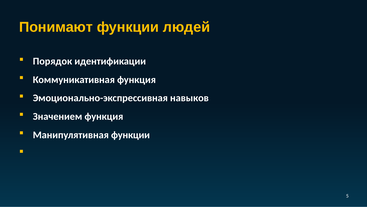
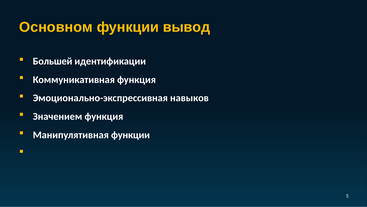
Понимают: Понимают -> Основном
людей: людей -> вывод
Порядок: Порядок -> Большей
